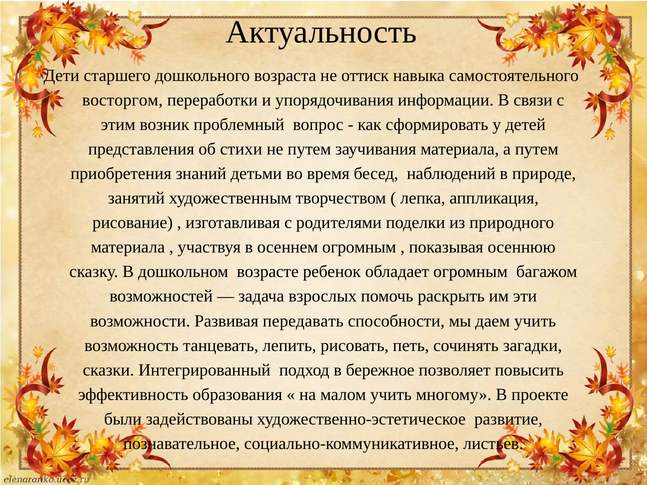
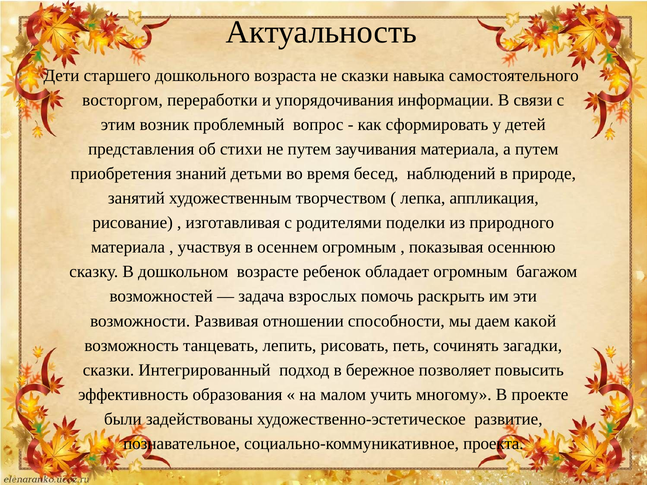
не оттиск: оттиск -> сказки
передавать: передавать -> отношении
даем учить: учить -> какой
листьев: листьев -> проекта
